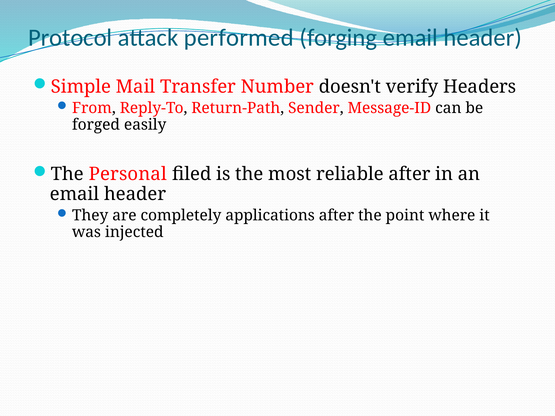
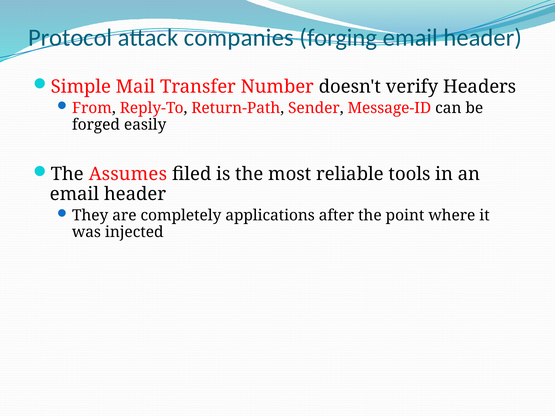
performed: performed -> companies
Personal: Personal -> Assumes
reliable after: after -> tools
